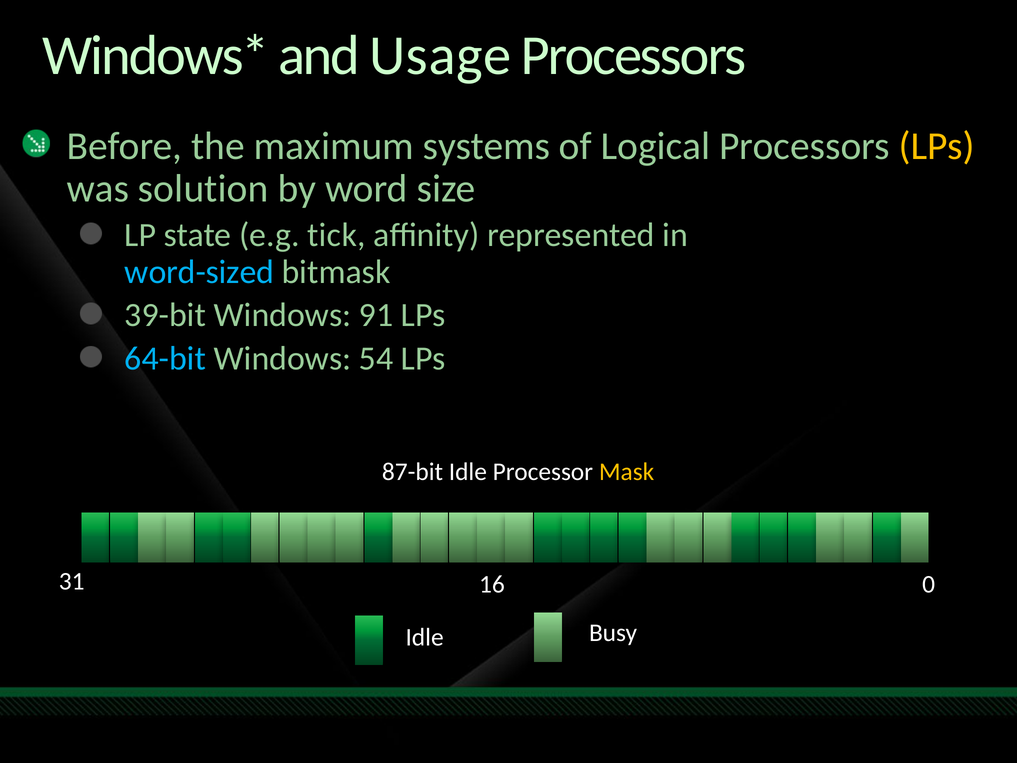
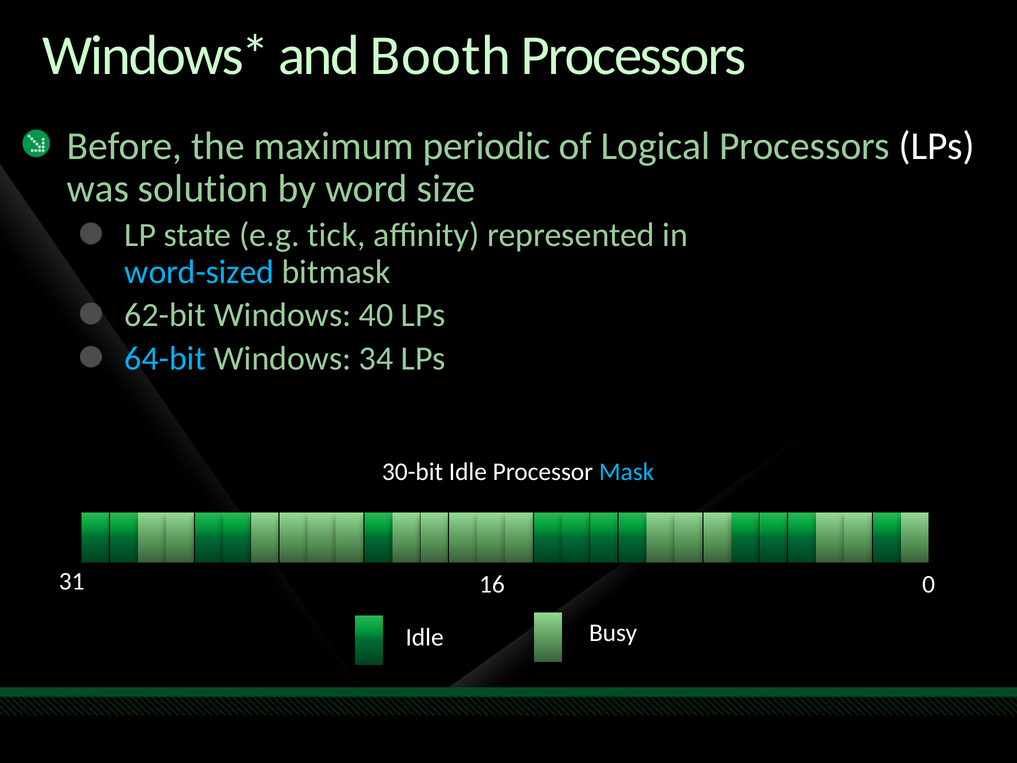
Usage: Usage -> Booth
systems: systems -> periodic
LPs at (937, 146) colour: yellow -> white
39-bit: 39-bit -> 62-bit
91: 91 -> 40
54: 54 -> 34
87-bit: 87-bit -> 30-bit
Mask colour: yellow -> light blue
